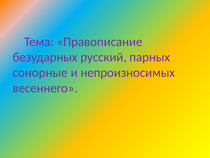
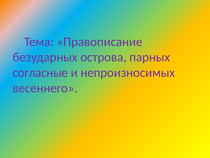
русский: русский -> острова
сонорные: сонорные -> согласные
